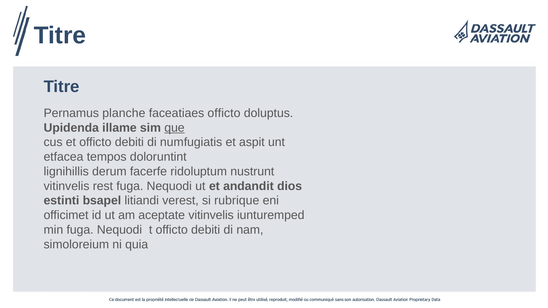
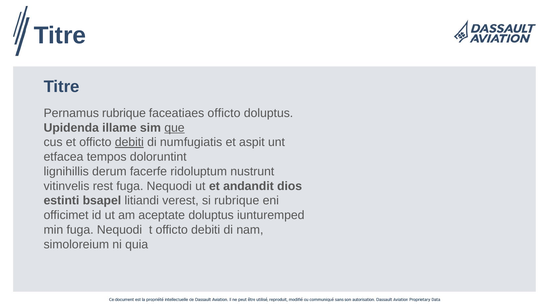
Pernamus planche: planche -> rubrique
debiti at (129, 142) underline: none -> present
aceptate vitinvelis: vitinvelis -> doluptus
